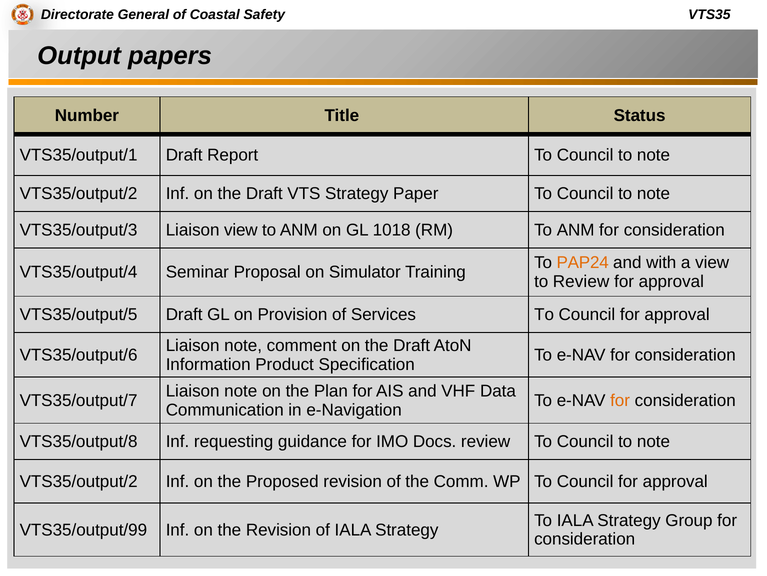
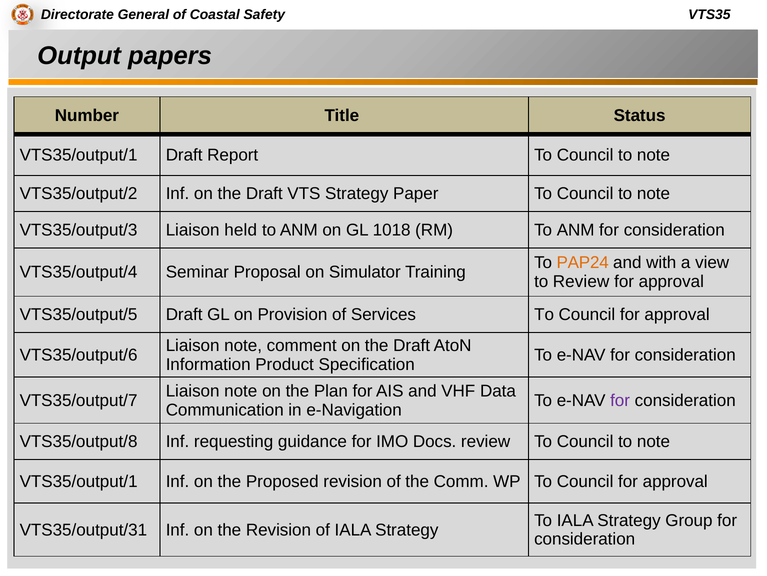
Liaison view: view -> held
for at (620, 400) colour: orange -> purple
VTS35/output/2 at (79, 481): VTS35/output/2 -> VTS35/output/1
VTS35/output/99: VTS35/output/99 -> VTS35/output/31
